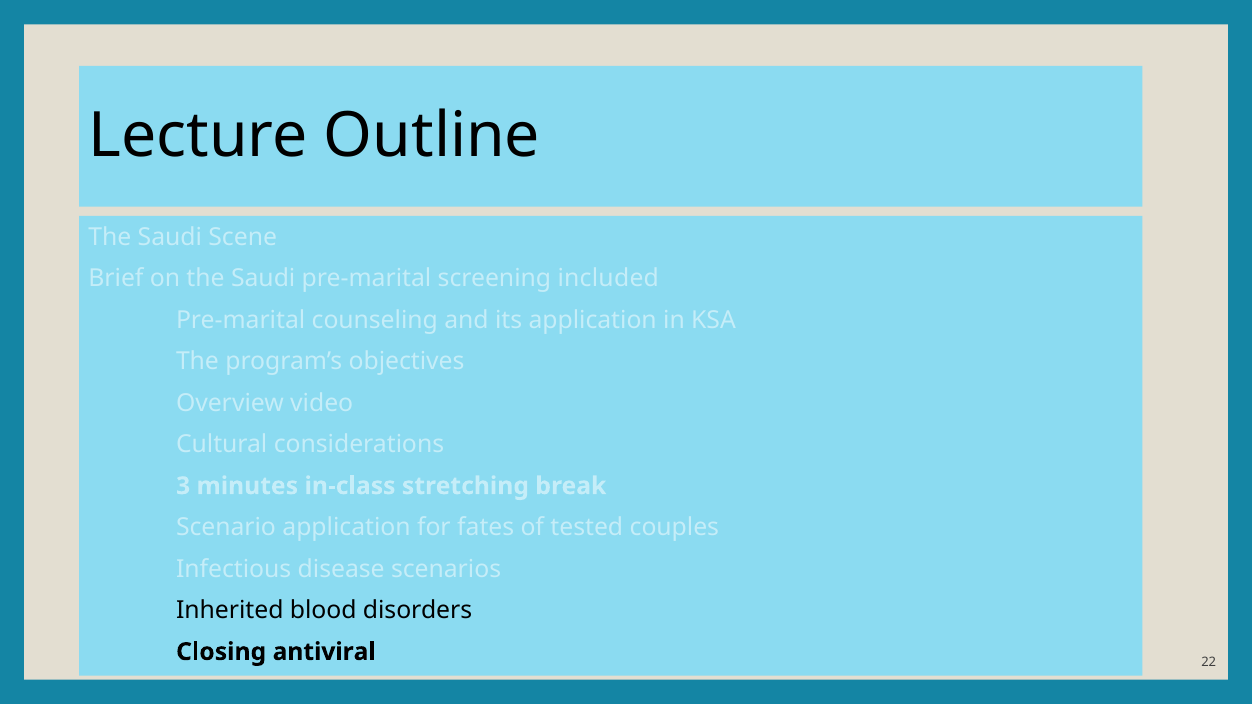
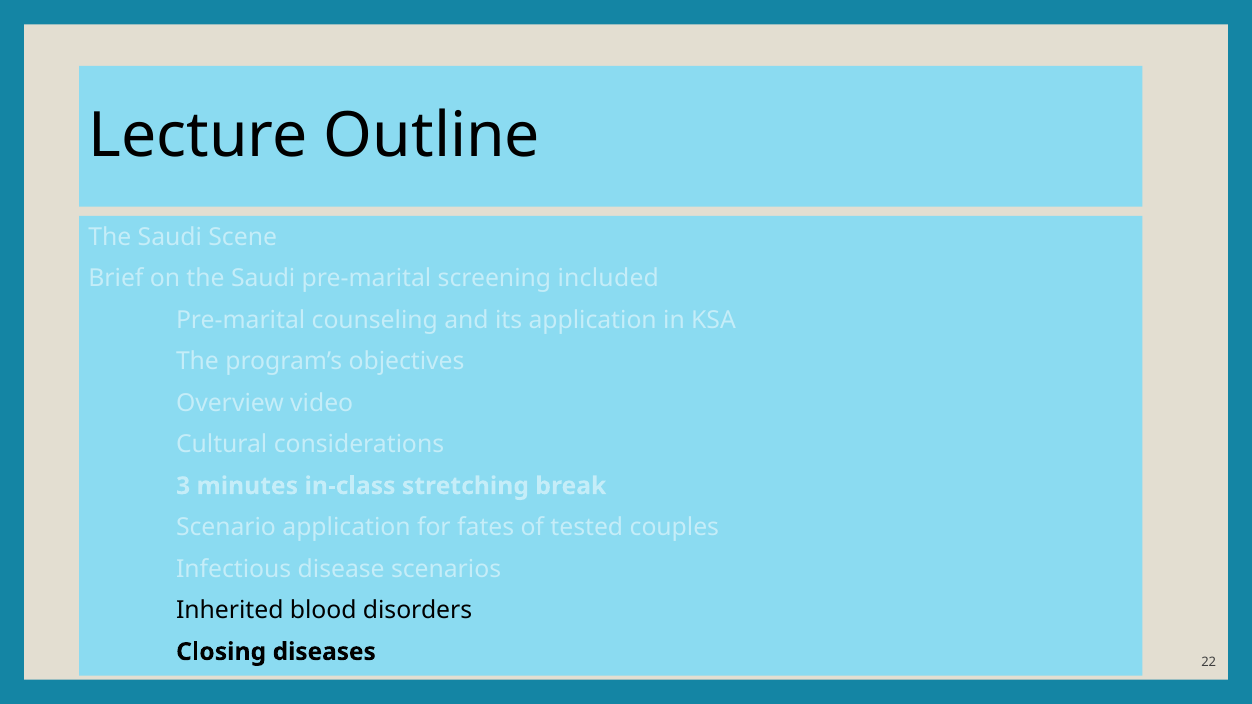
antiviral: antiviral -> diseases
